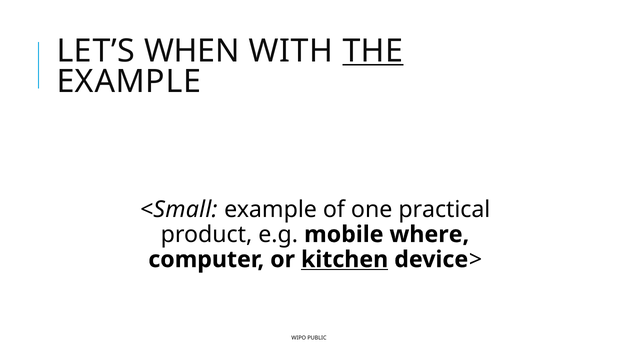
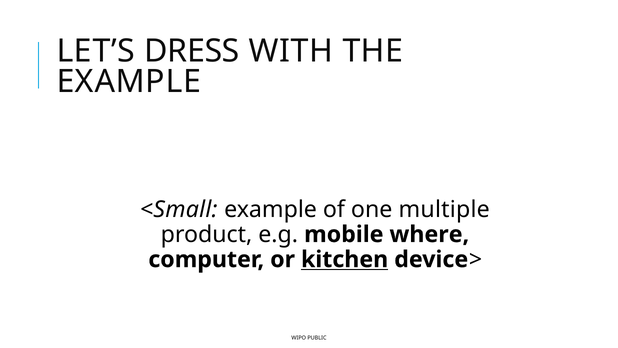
WHEN: WHEN -> DRESS
THE underline: present -> none
practical: practical -> multiple
